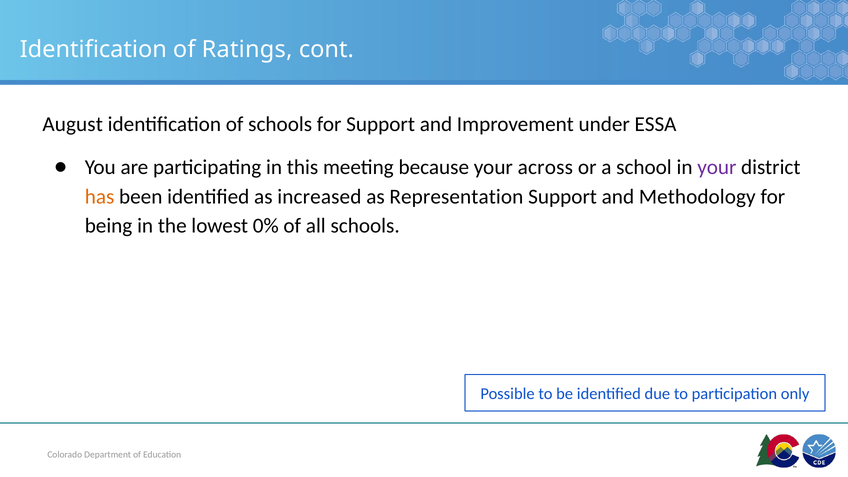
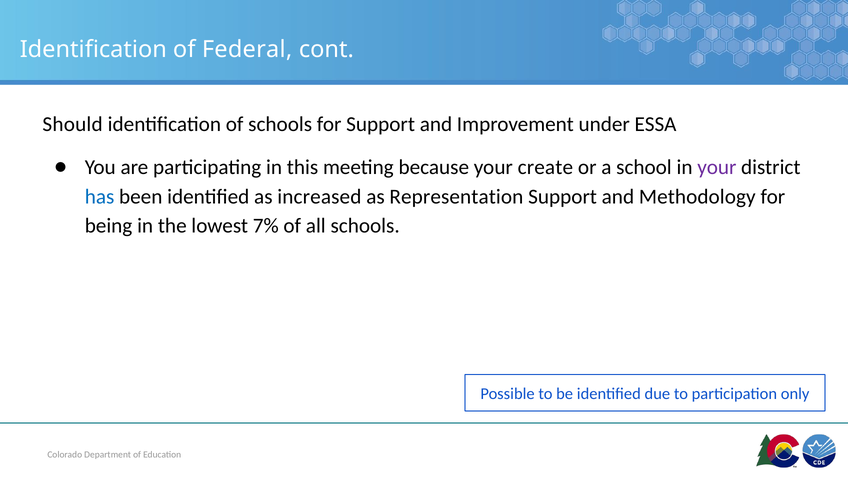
Ratings: Ratings -> Federal
August: August -> Should
across: across -> create
has colour: orange -> blue
0%: 0% -> 7%
